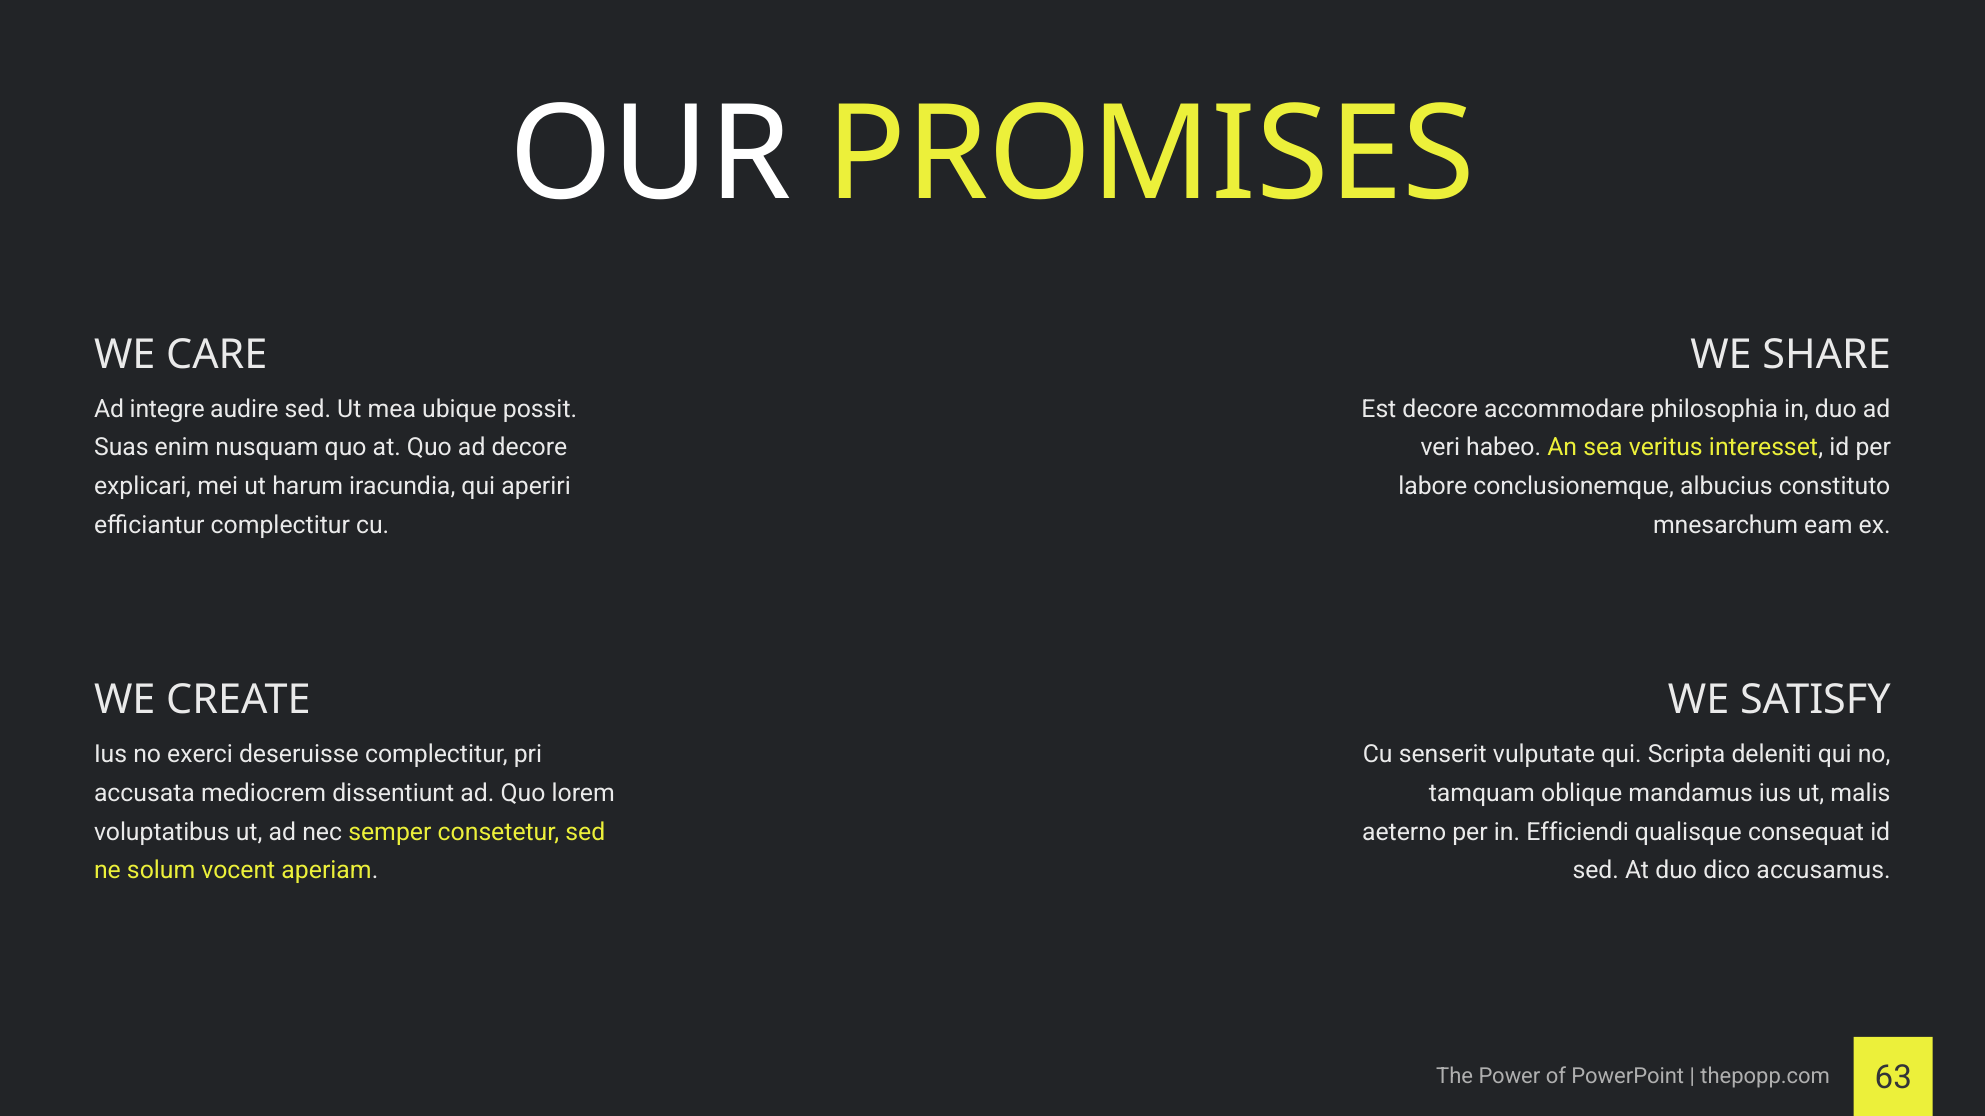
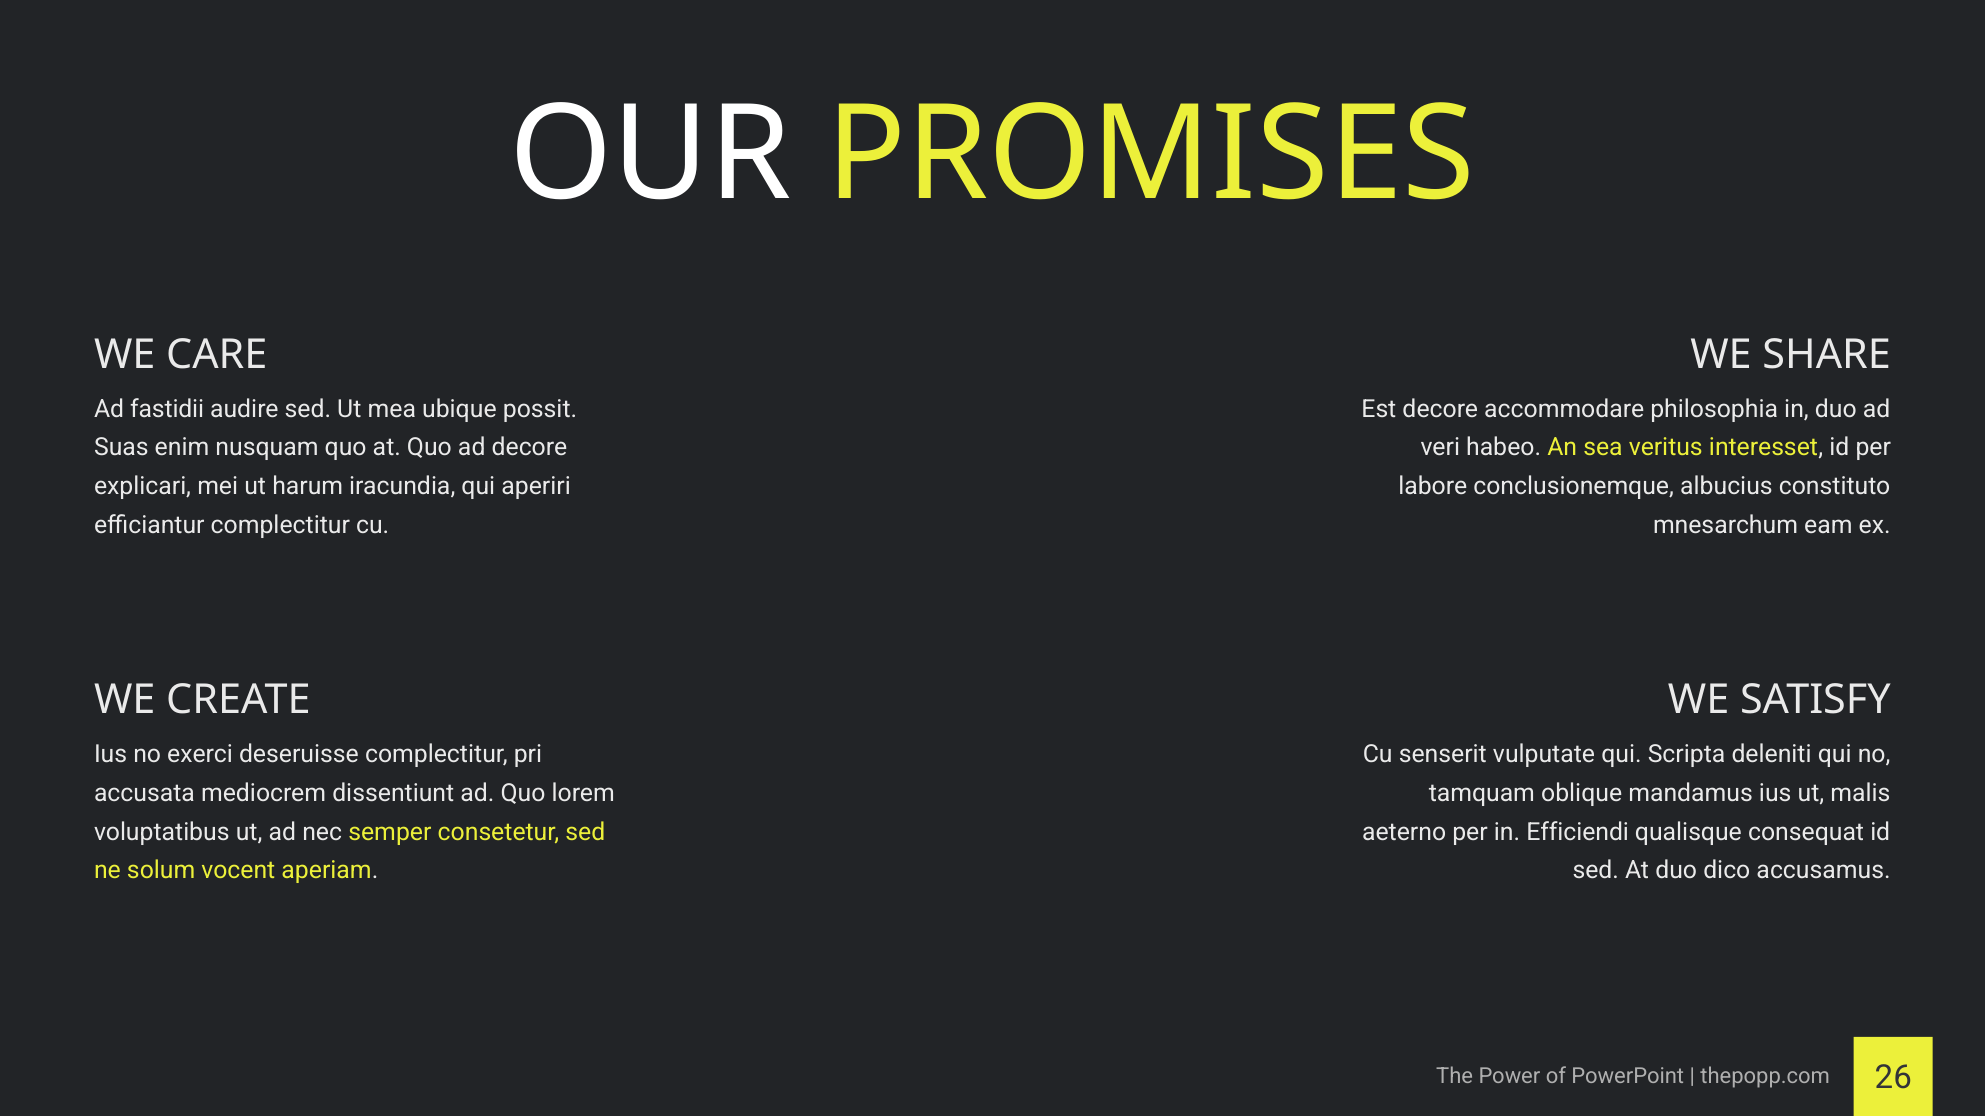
integre: integre -> fastidii
63: 63 -> 26
